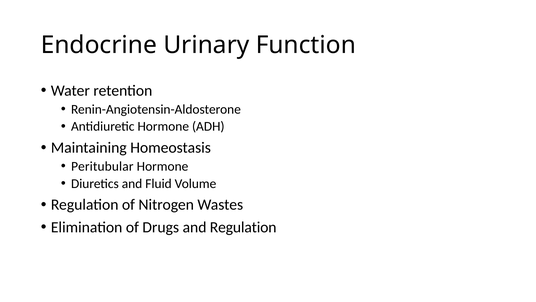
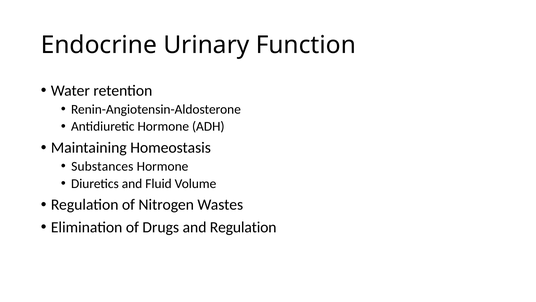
Peritubular: Peritubular -> Substances
